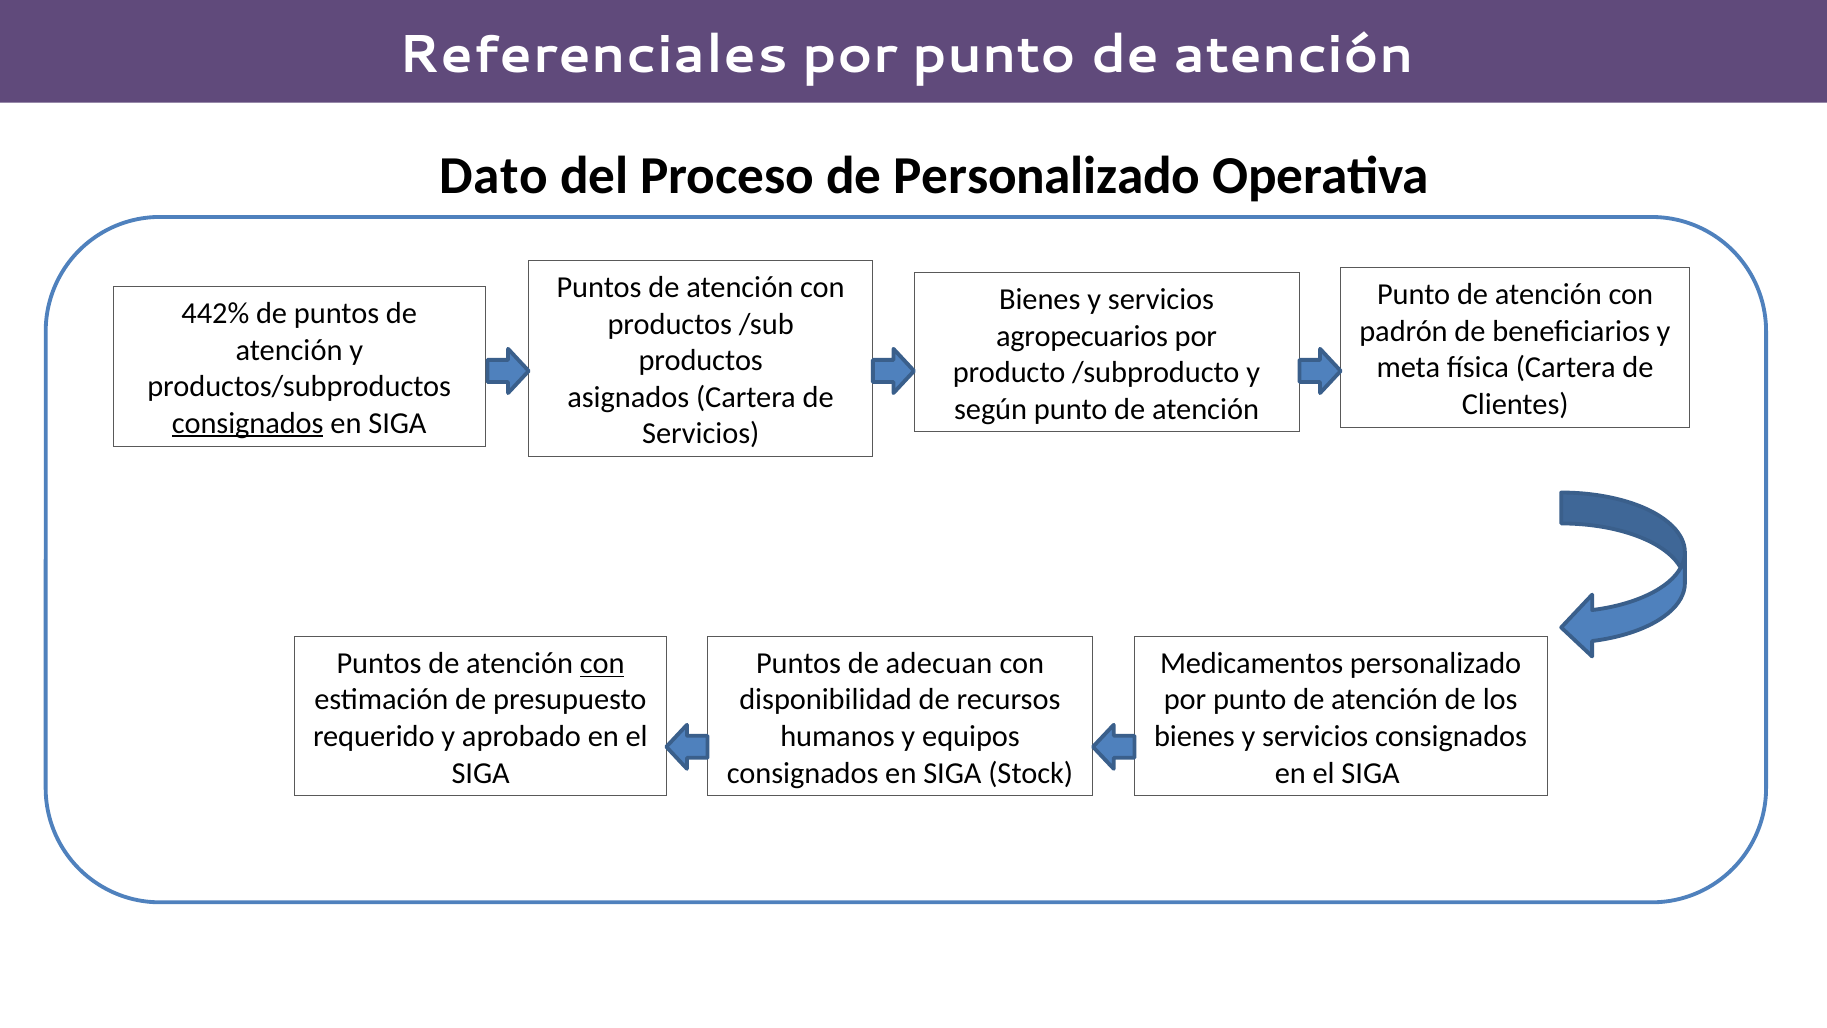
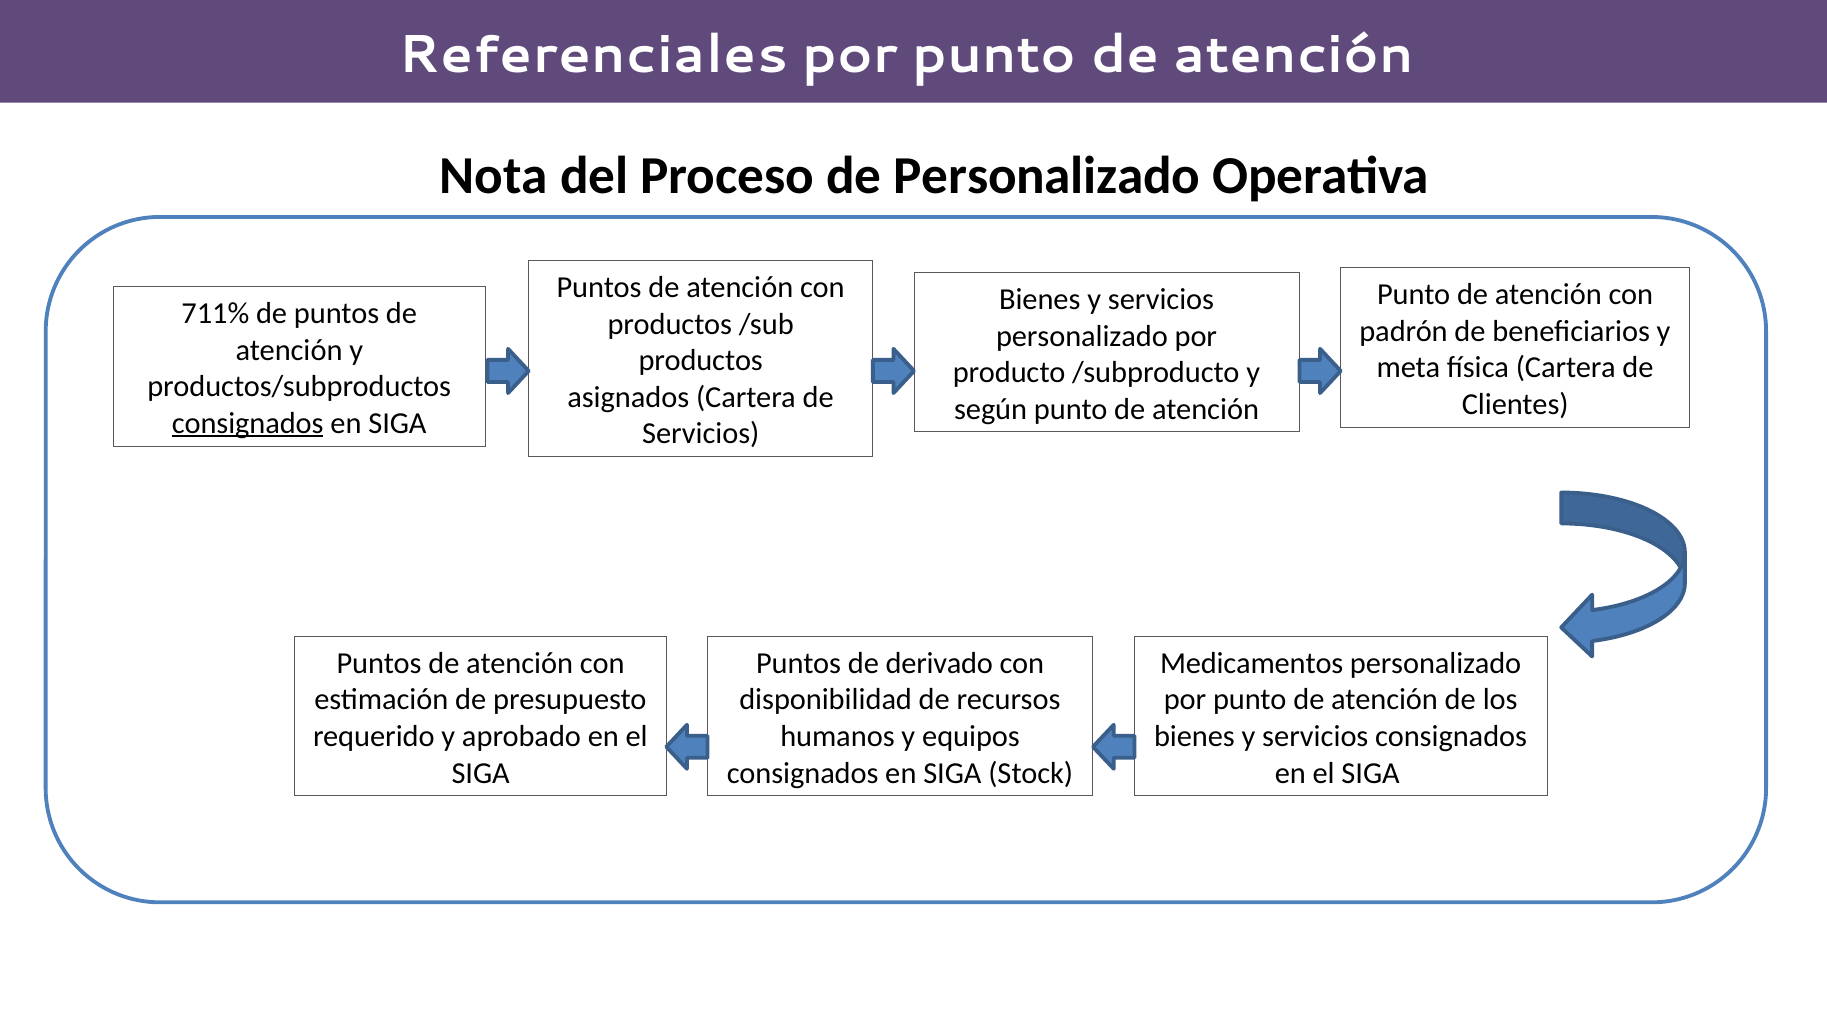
Dato: Dato -> Nota
442%: 442% -> 711%
agropecuarios at (1082, 336): agropecuarios -> personalizado
con at (602, 663) underline: present -> none
adecuan: adecuan -> derivado
